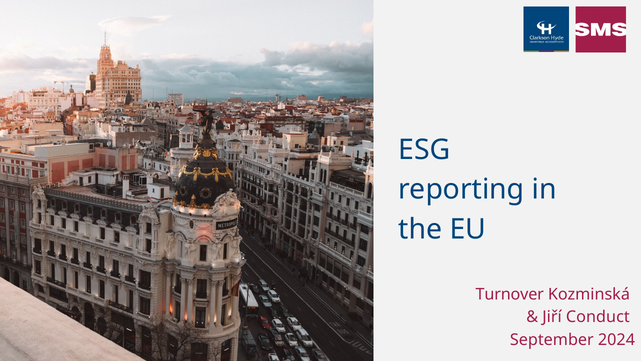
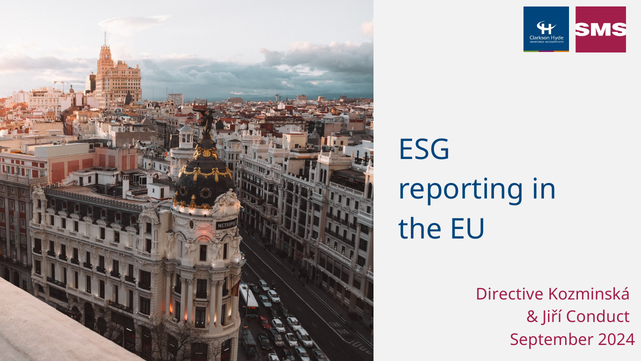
Turnover: Turnover -> Directive
